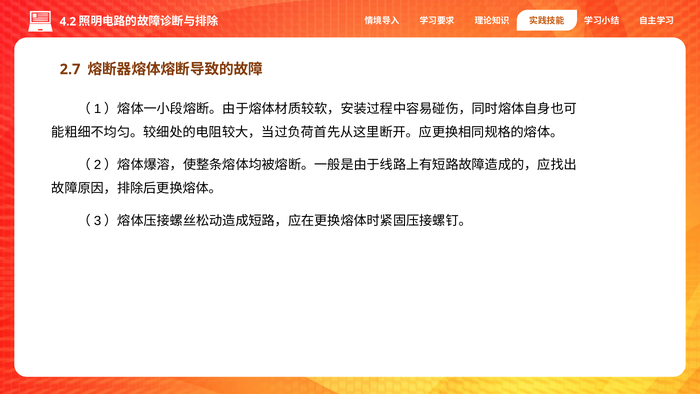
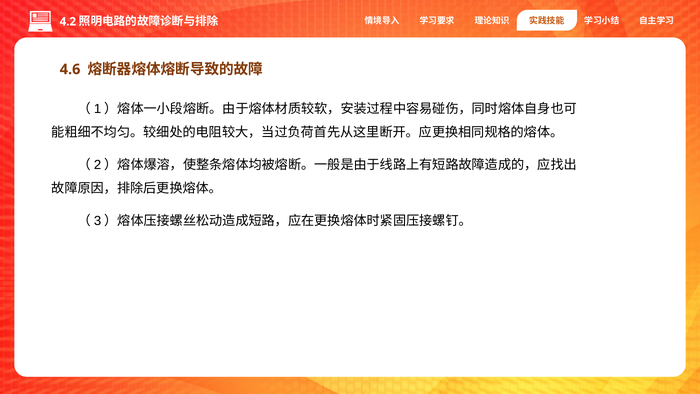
2.7: 2.7 -> 4.6
